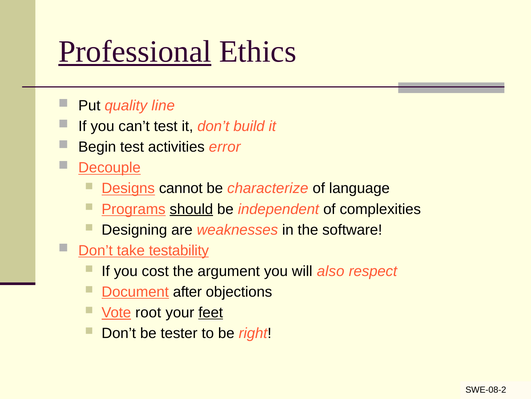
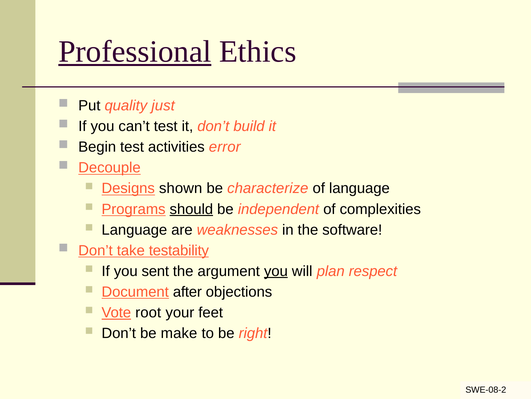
line: line -> just
cannot: cannot -> shown
Designing at (134, 229): Designing -> Language
cost: cost -> sent
you at (276, 271) underline: none -> present
also: also -> plan
feet underline: present -> none
tester: tester -> make
